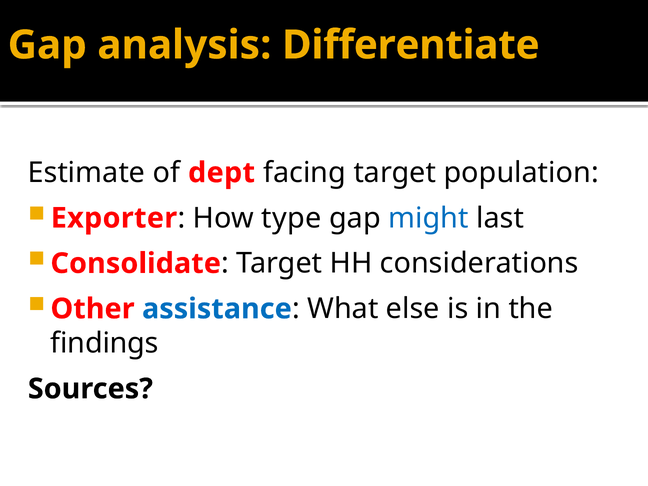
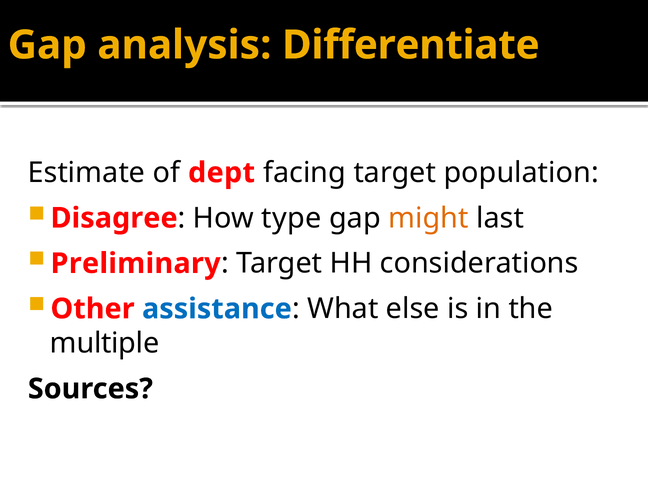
Exporter: Exporter -> Disagree
might colour: blue -> orange
Consolidate: Consolidate -> Preliminary
findings: findings -> multiple
